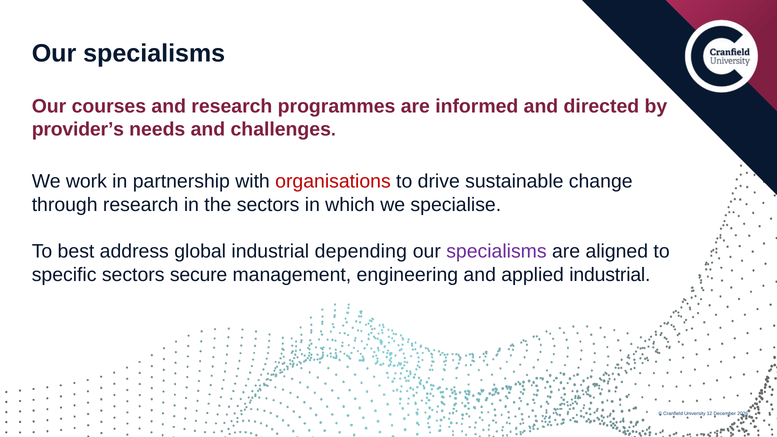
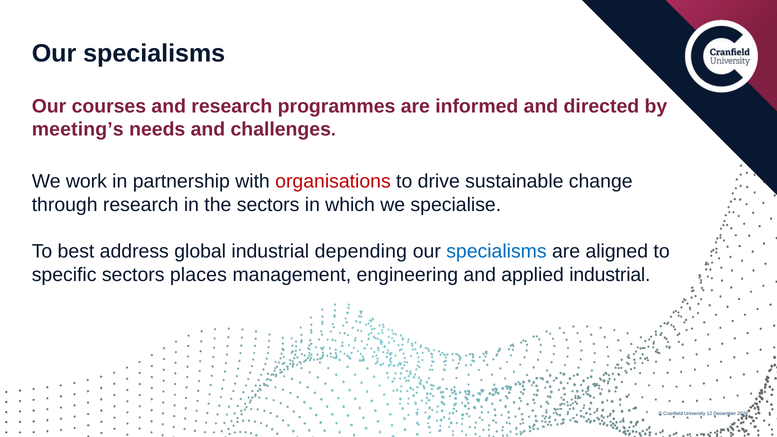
provider’s: provider’s -> meeting’s
specialisms at (496, 252) colour: purple -> blue
secure: secure -> places
